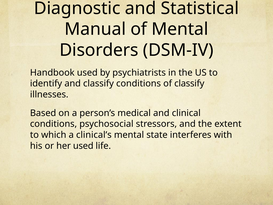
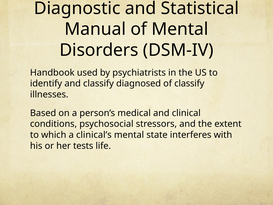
classify conditions: conditions -> diagnosed
her used: used -> tests
